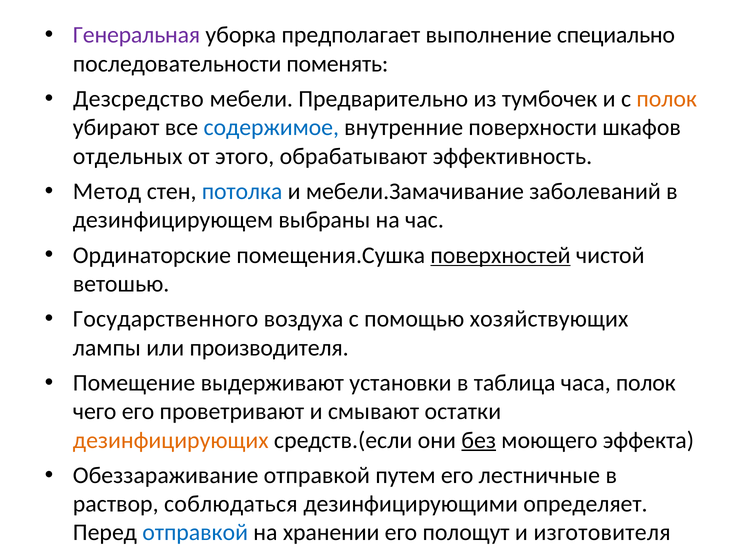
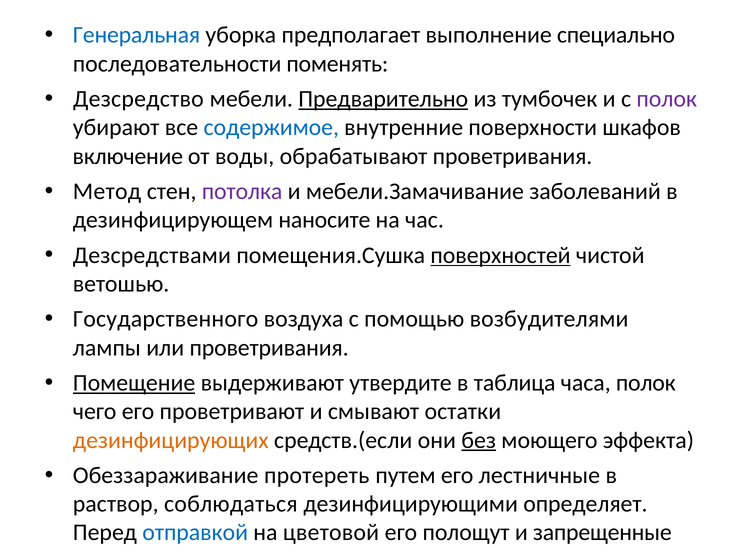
Генеральная colour: purple -> blue
Предварительно underline: none -> present
полок at (667, 99) colour: orange -> purple
отдельных: отдельных -> включение
этого: этого -> воды
обрабатывают эффективность: эффективность -> проветривания
потолка colour: blue -> purple
выбраны: выбраны -> наносите
Ординаторские: Ординаторские -> Дезсредствами
хозяйствующих: хозяйствующих -> возбудителями
или производителя: производителя -> проветривания
Помещение underline: none -> present
установки: установки -> утвердите
Обеззараживание отправкой: отправкой -> протереть
хранении: хранении -> цветовой
изготовителя: изготовителя -> запрещенные
